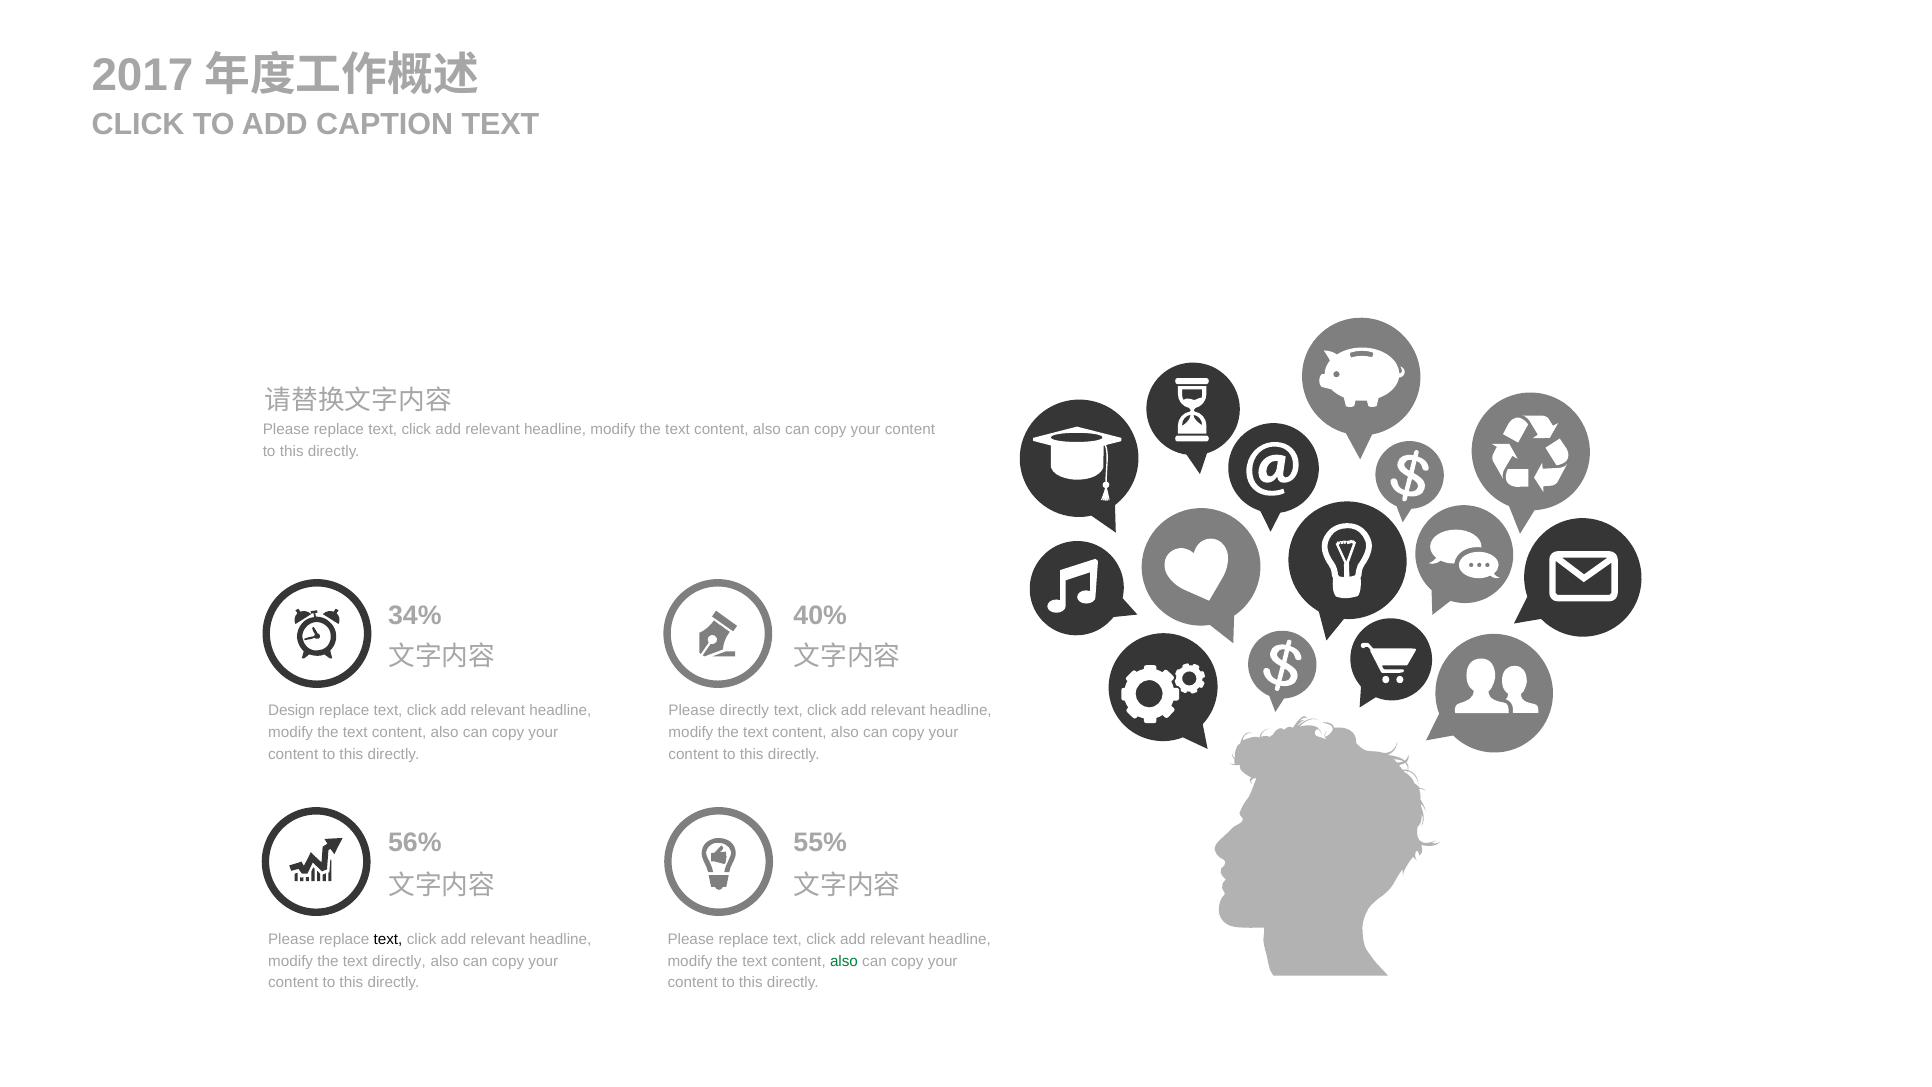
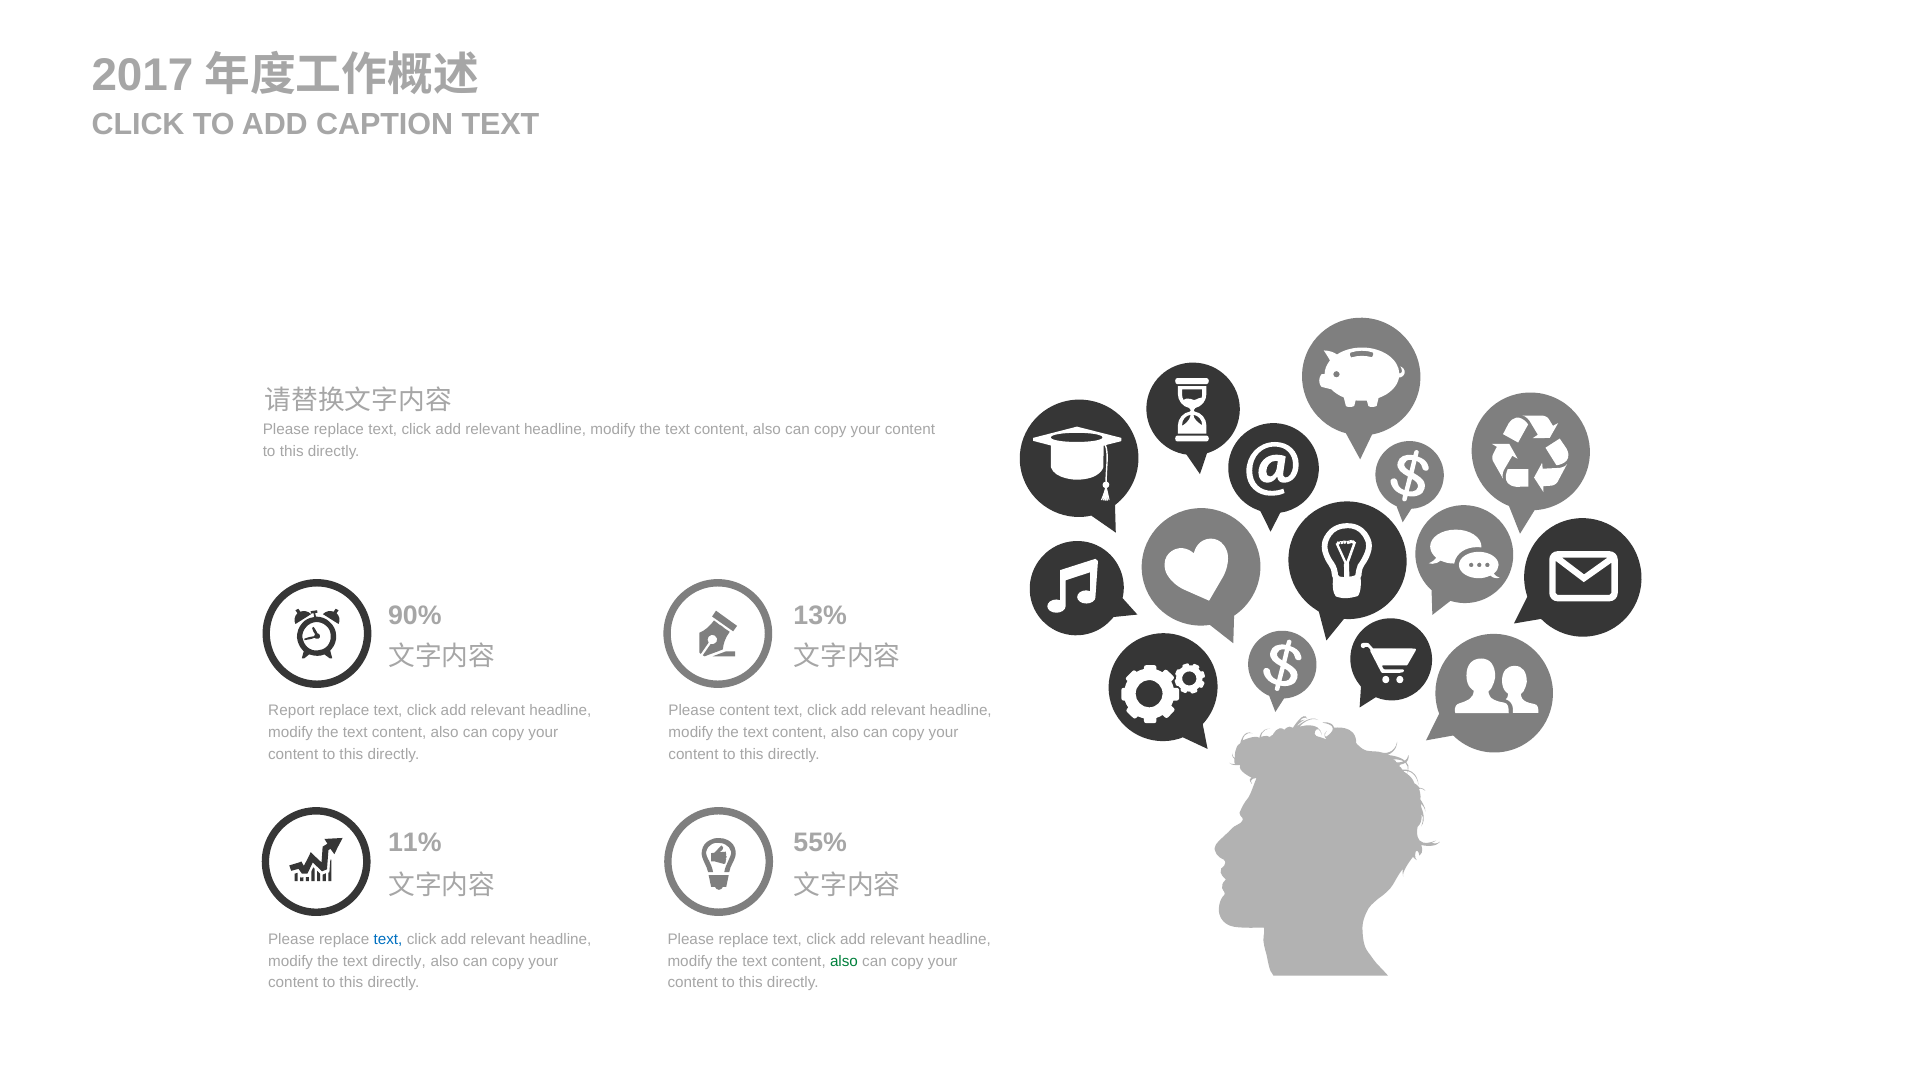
34%: 34% -> 90%
40%: 40% -> 13%
Design: Design -> Report
Please directly: directly -> content
56%: 56% -> 11%
text at (388, 939) colour: black -> blue
